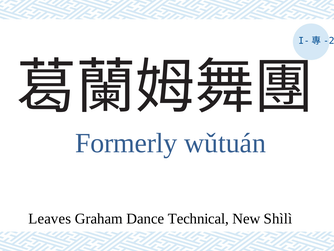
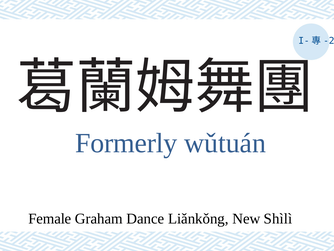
Leaves: Leaves -> Female
Technical: Technical -> Liǎnkǒng
